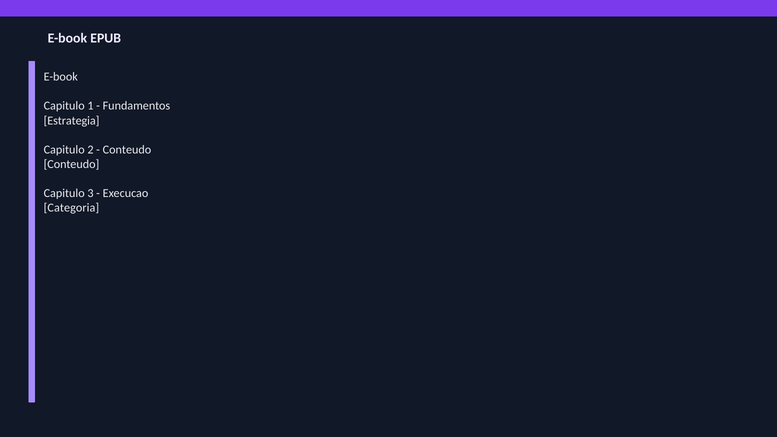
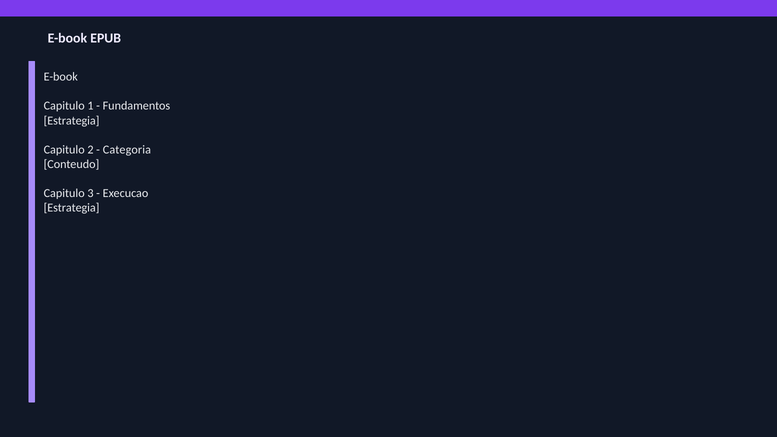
Conteudo at (127, 150): Conteudo -> Categoria
Categoria at (71, 208): Categoria -> Estrategia
